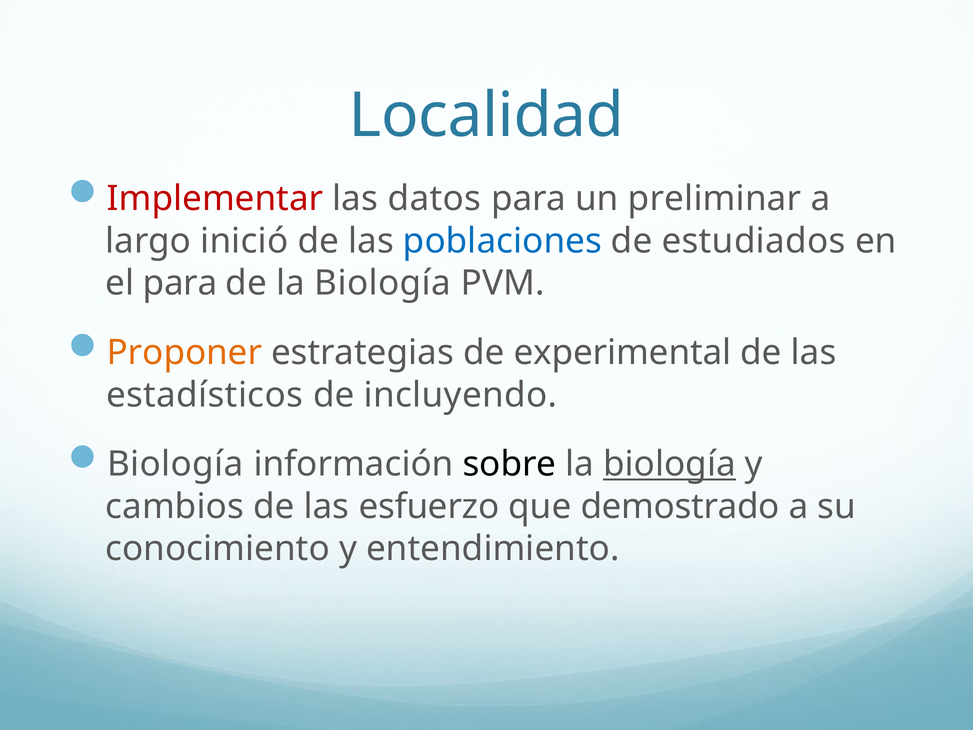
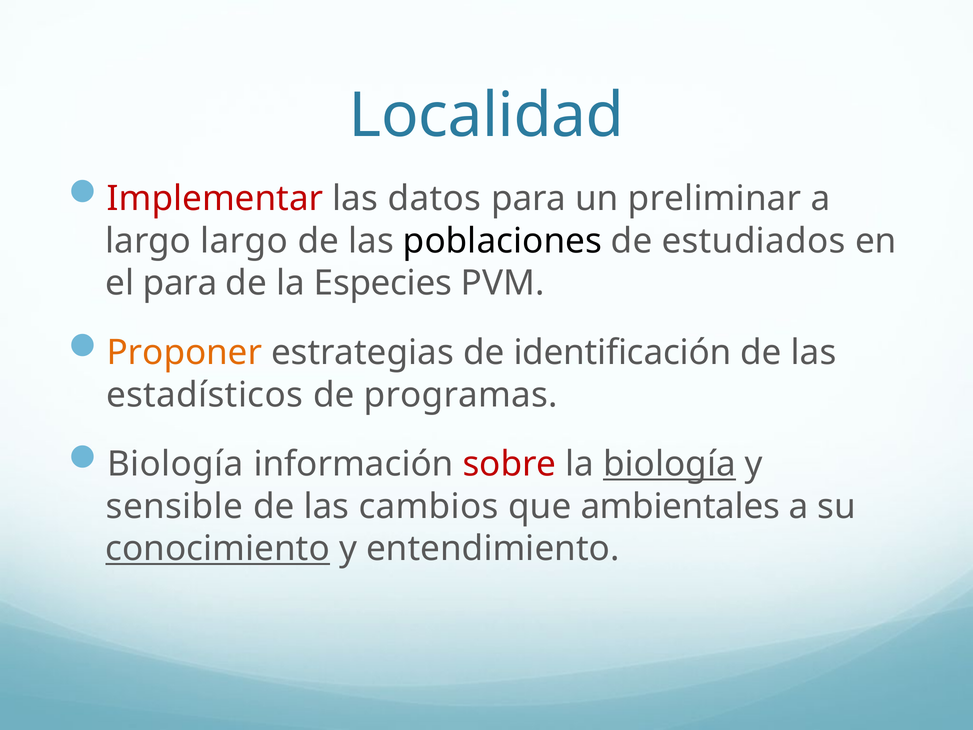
largo inició: inició -> largo
poblaciones colour: blue -> black
de la Biología: Biología -> Especies
experimental: experimental -> identificación
incluyendo: incluyendo -> programas
sobre colour: black -> red
cambios: cambios -> sensible
esfuerzo: esfuerzo -> cambios
demostrado: demostrado -> ambientales
conocimiento underline: none -> present
